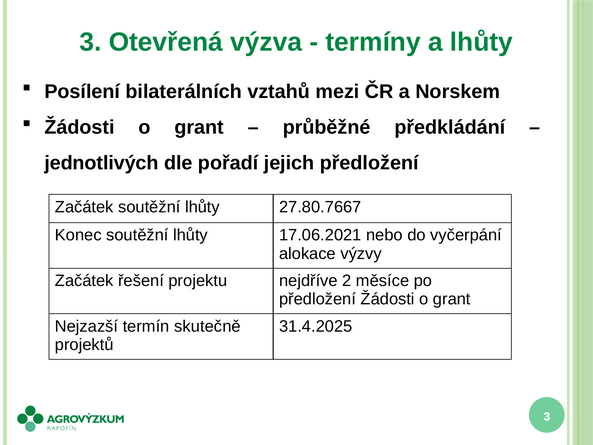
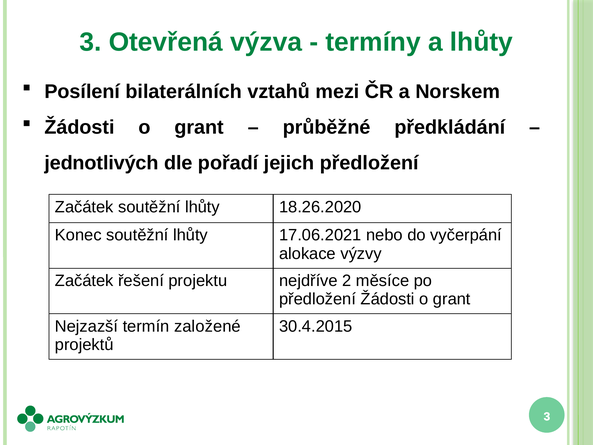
27.80.7667: 27.80.7667 -> 18.26.2020
skutečně: skutečně -> založené
31.4.2025: 31.4.2025 -> 30.4.2015
